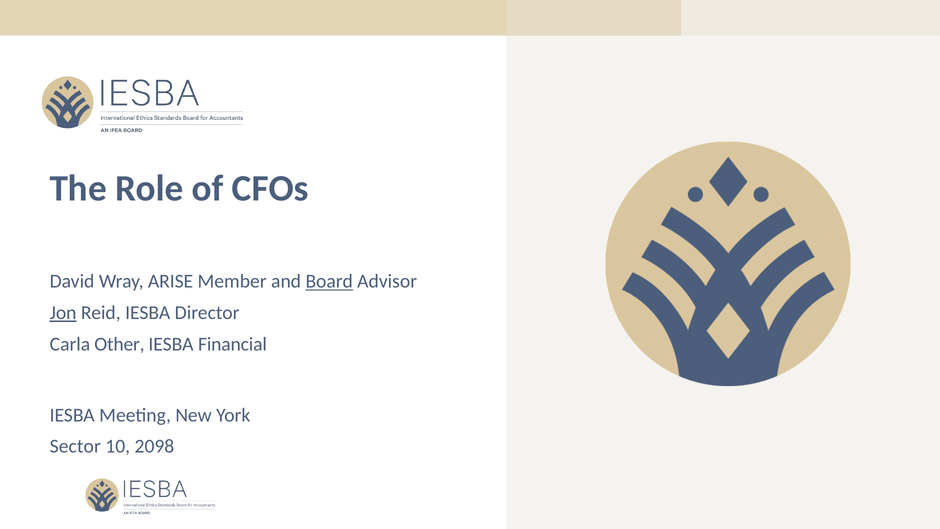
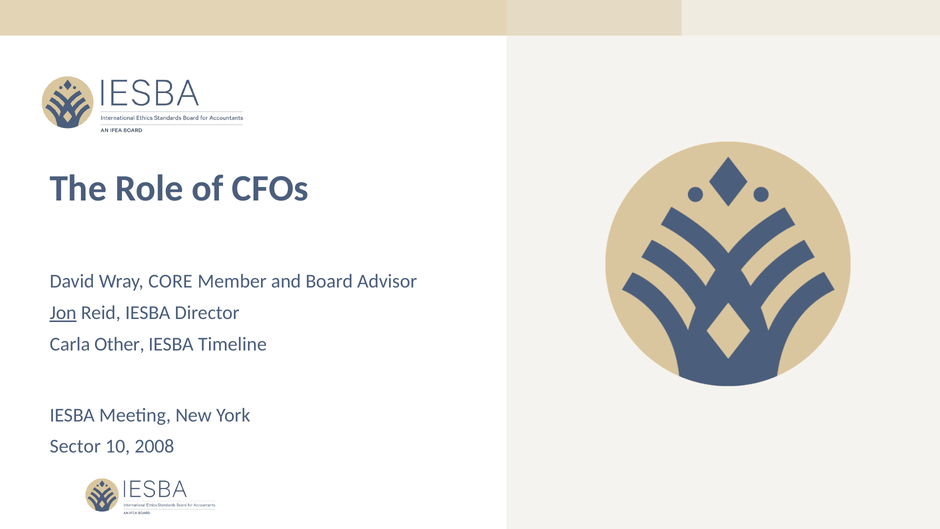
ARISE: ARISE -> CORE
Board underline: present -> none
Financial: Financial -> Timeline
2098: 2098 -> 2008
